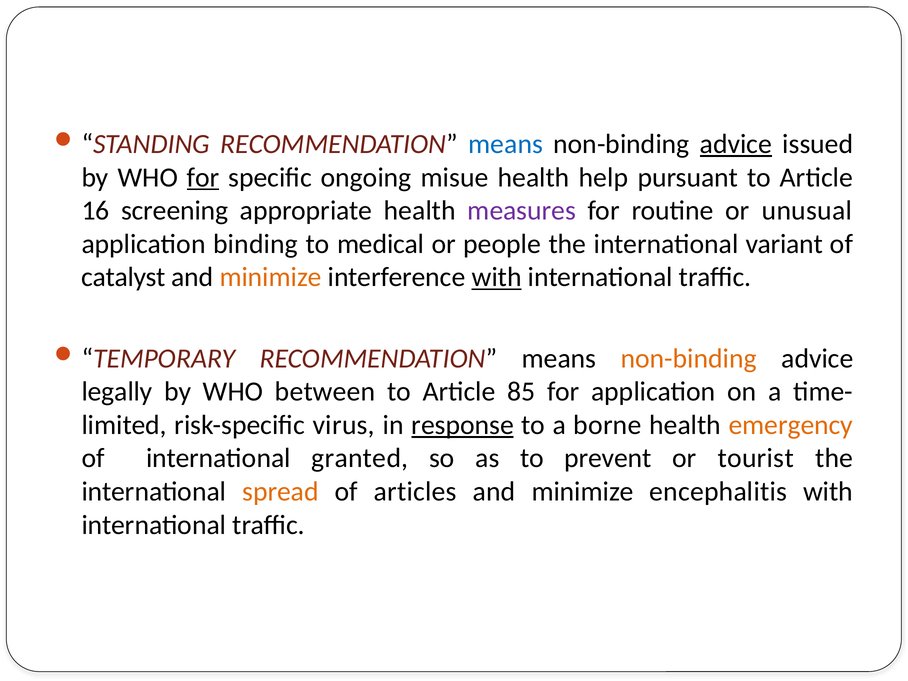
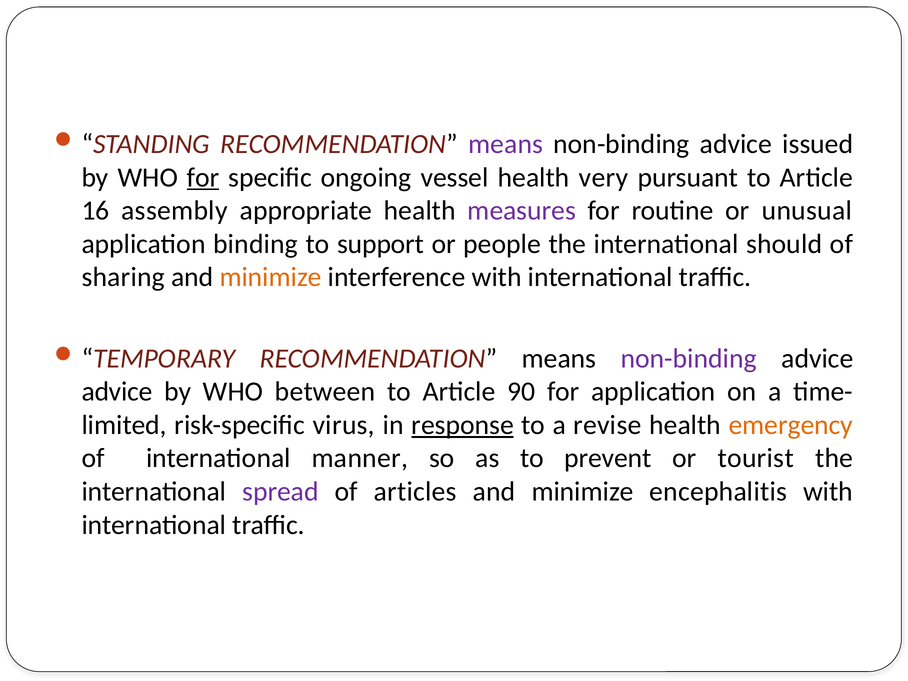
means at (506, 144) colour: blue -> purple
advice at (736, 144) underline: present -> none
misue: misue -> vessel
help: help -> very
screening: screening -> assembly
medical: medical -> support
variant: variant -> should
catalyst: catalyst -> sharing
with at (497, 277) underline: present -> none
non-binding at (689, 358) colour: orange -> purple
legally at (117, 392): legally -> advice
85: 85 -> 90
borne: borne -> revise
granted: granted -> manner
spread colour: orange -> purple
